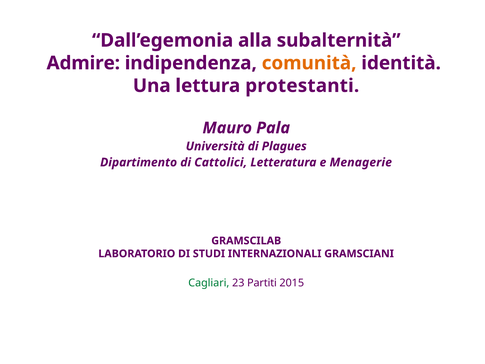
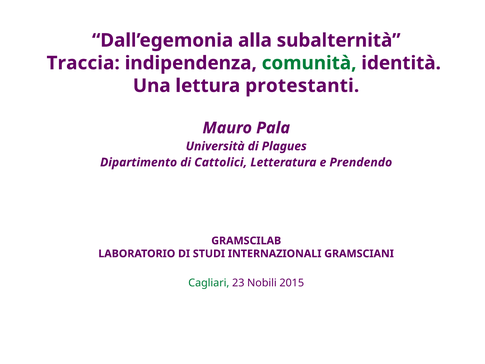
Admire: Admire -> Traccia
comunità colour: orange -> green
Menagerie: Menagerie -> Prendendo
Partiti: Partiti -> Nobili
